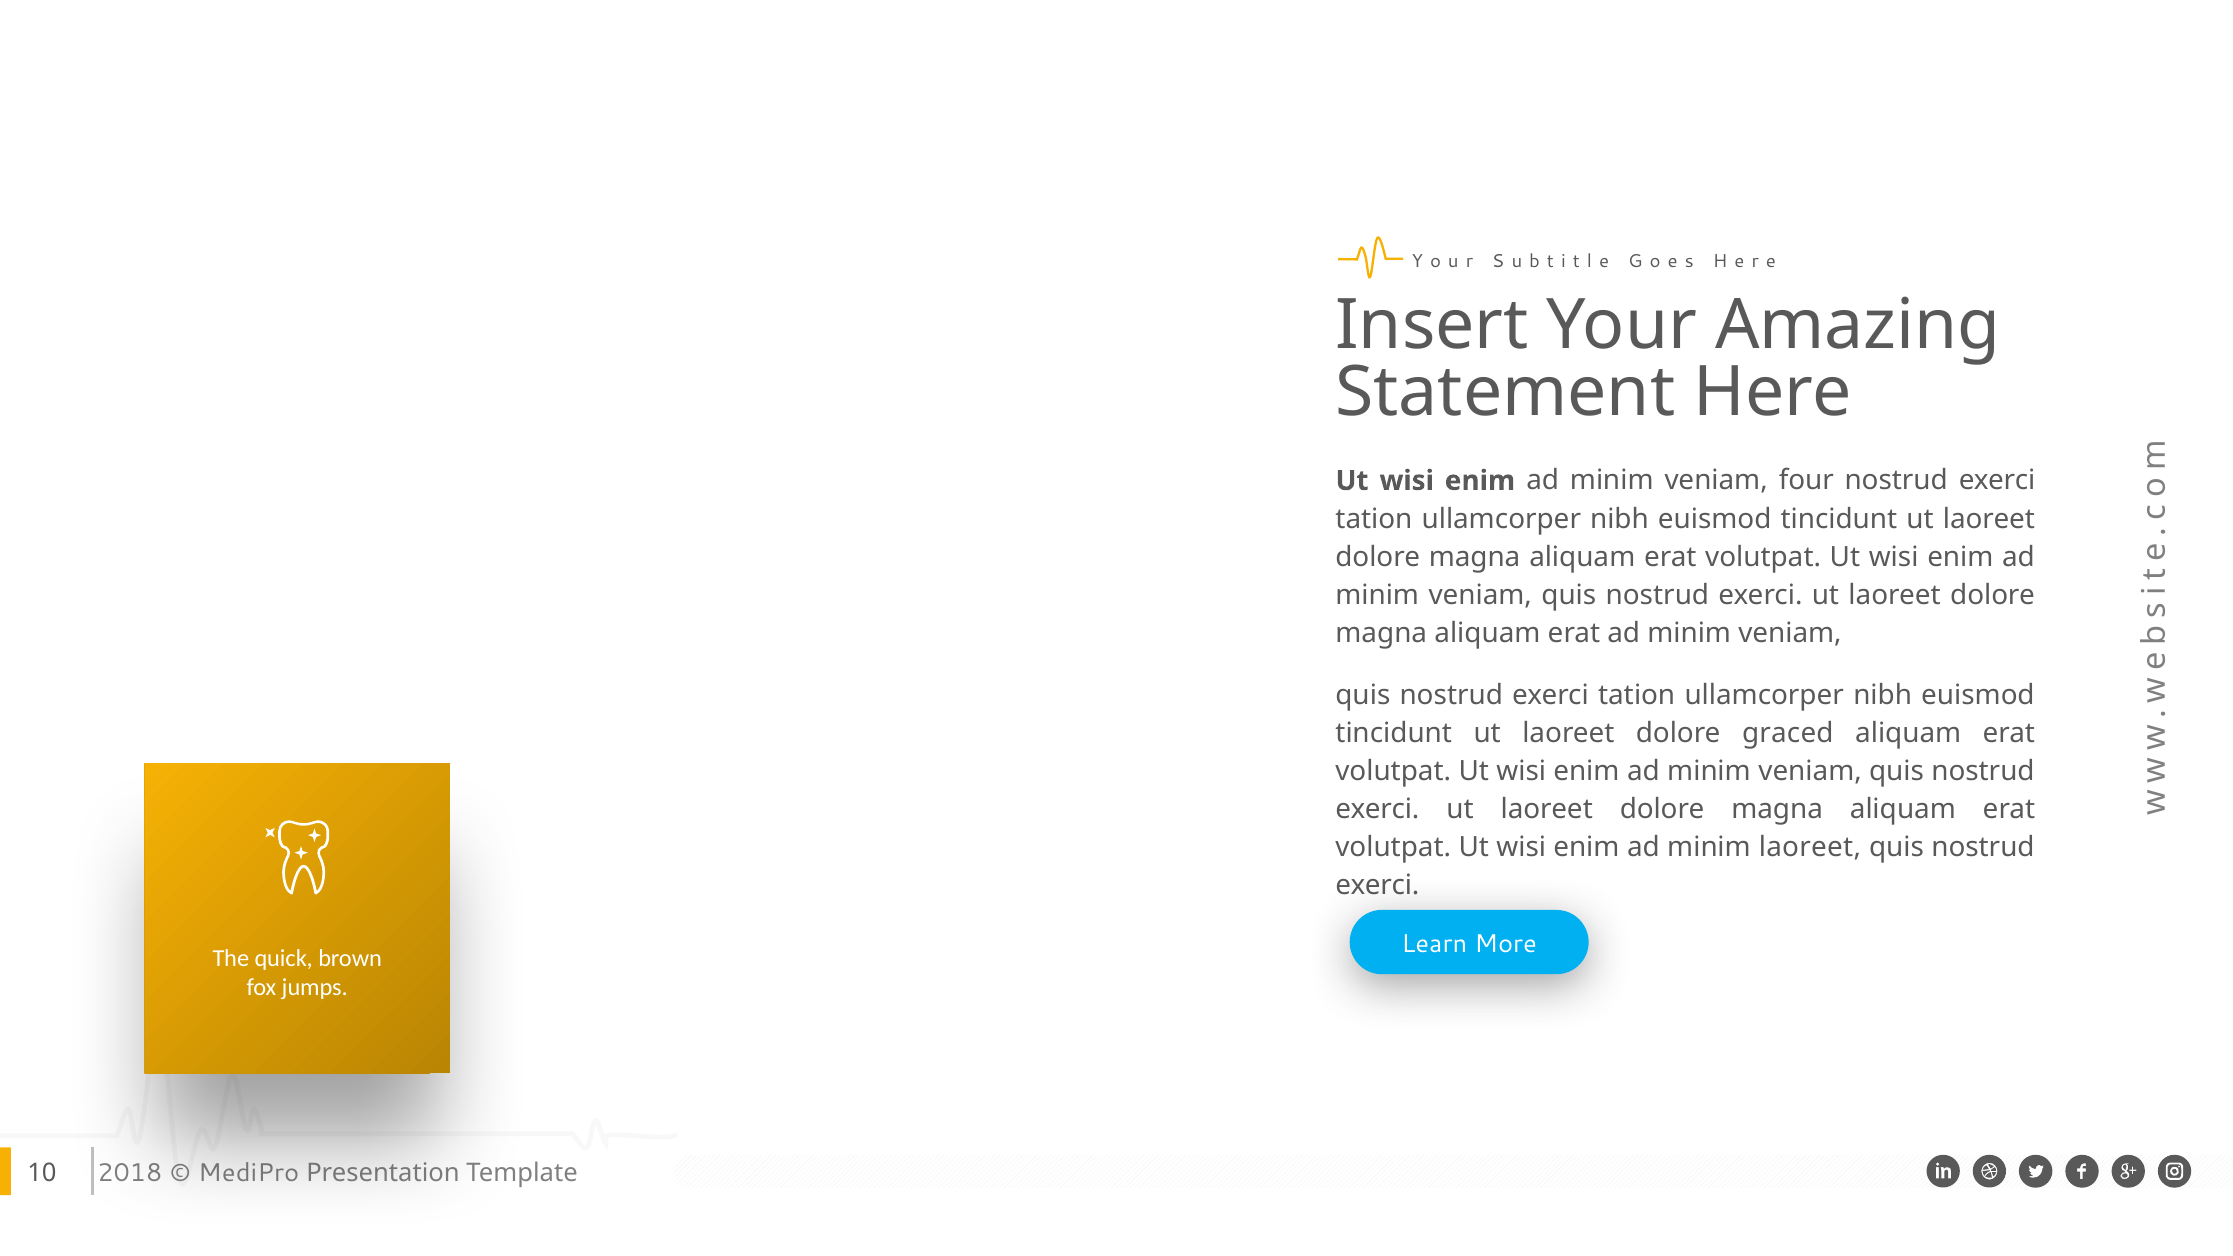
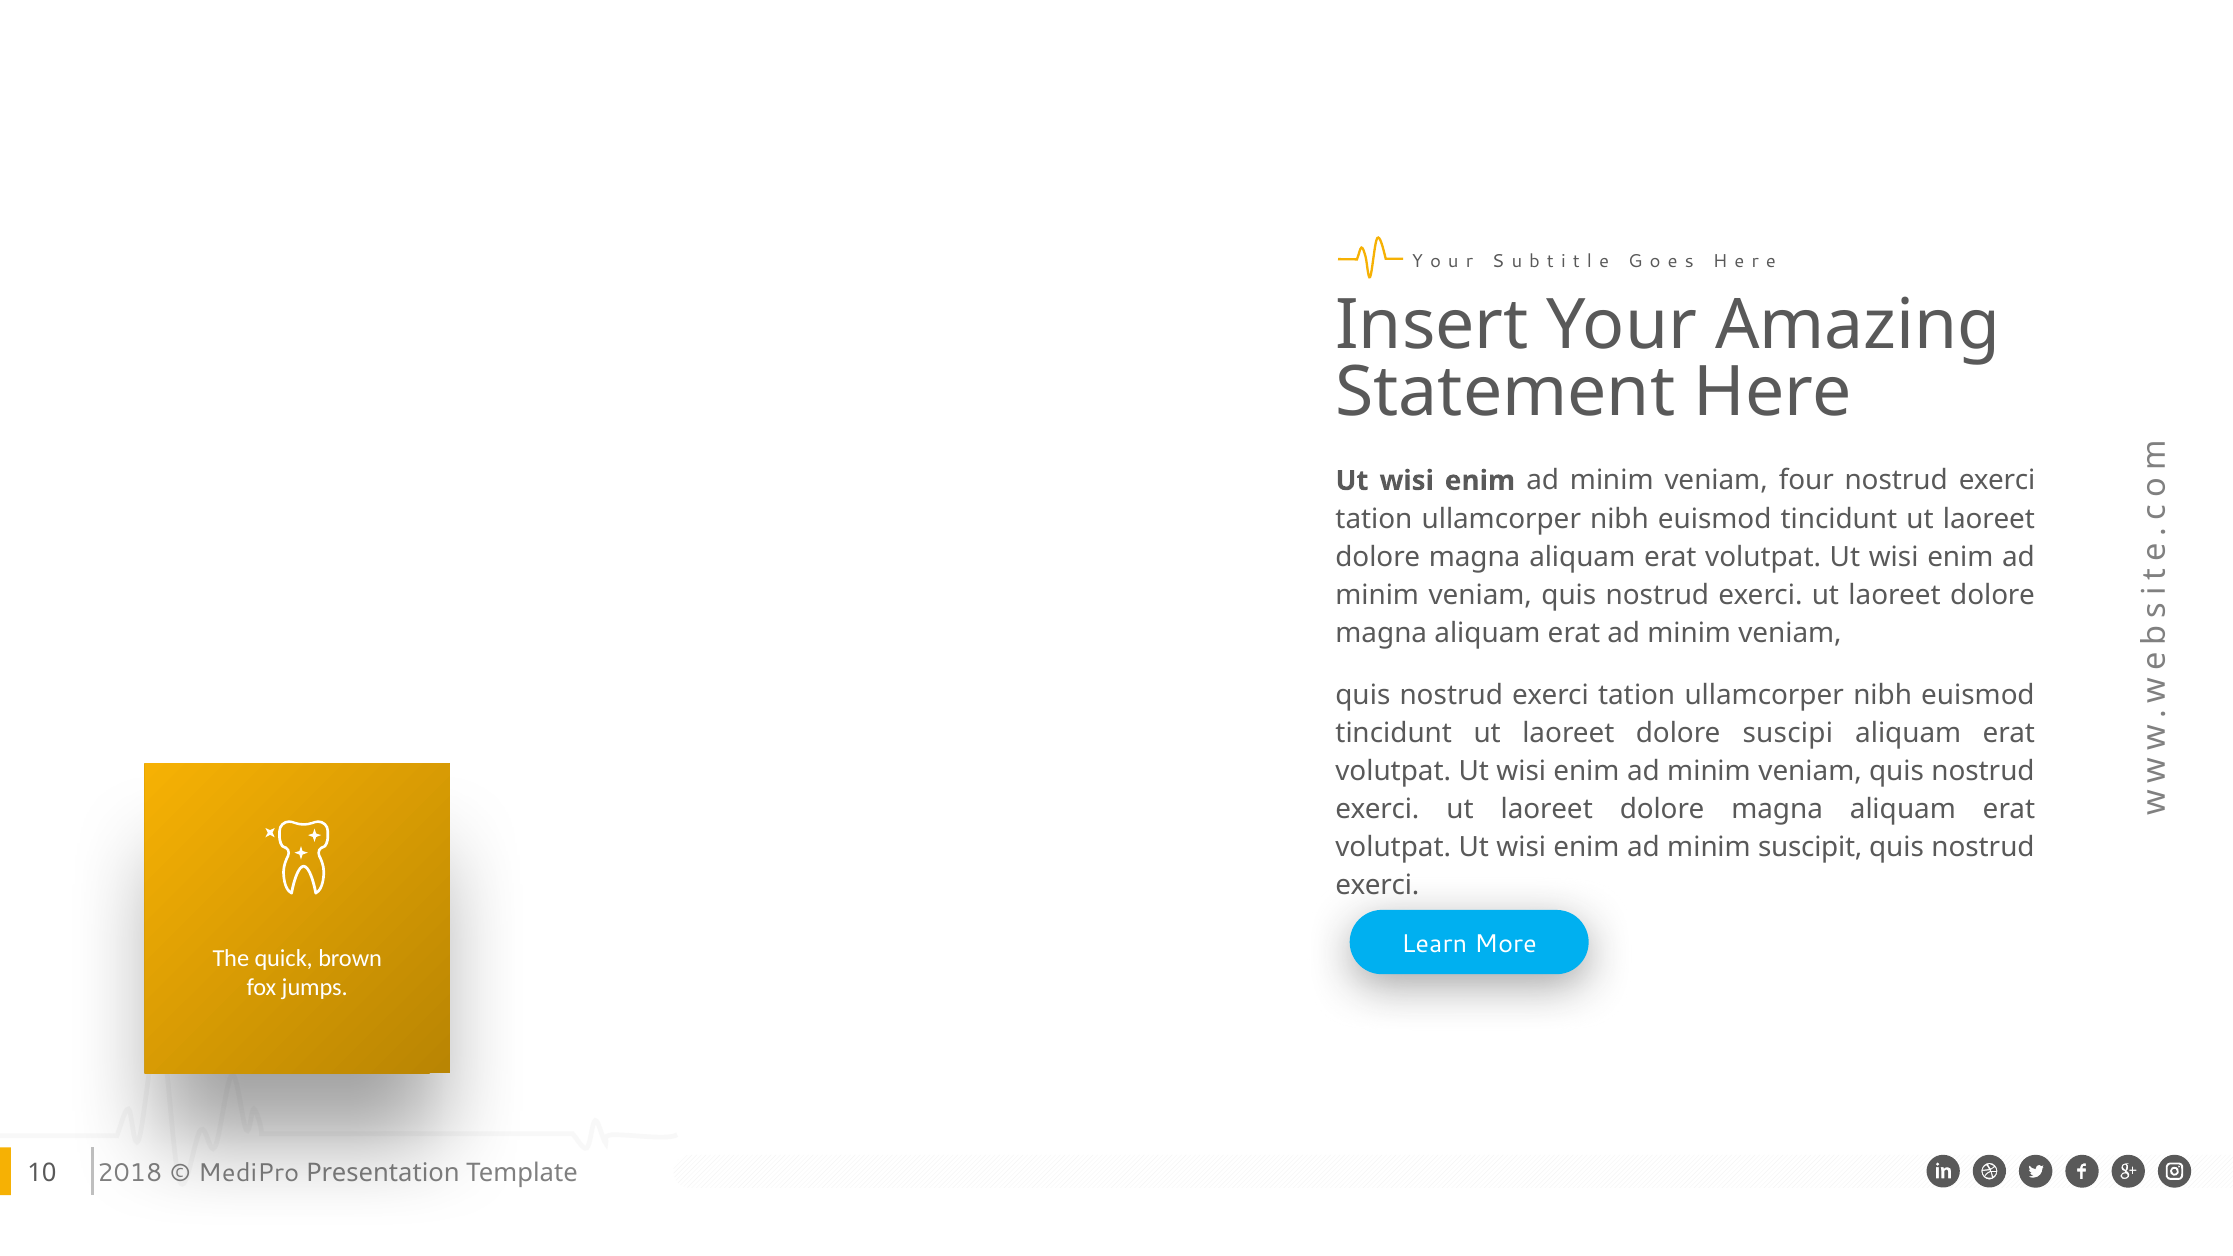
graced: graced -> suscipi
minim laoreet: laoreet -> suscipit
